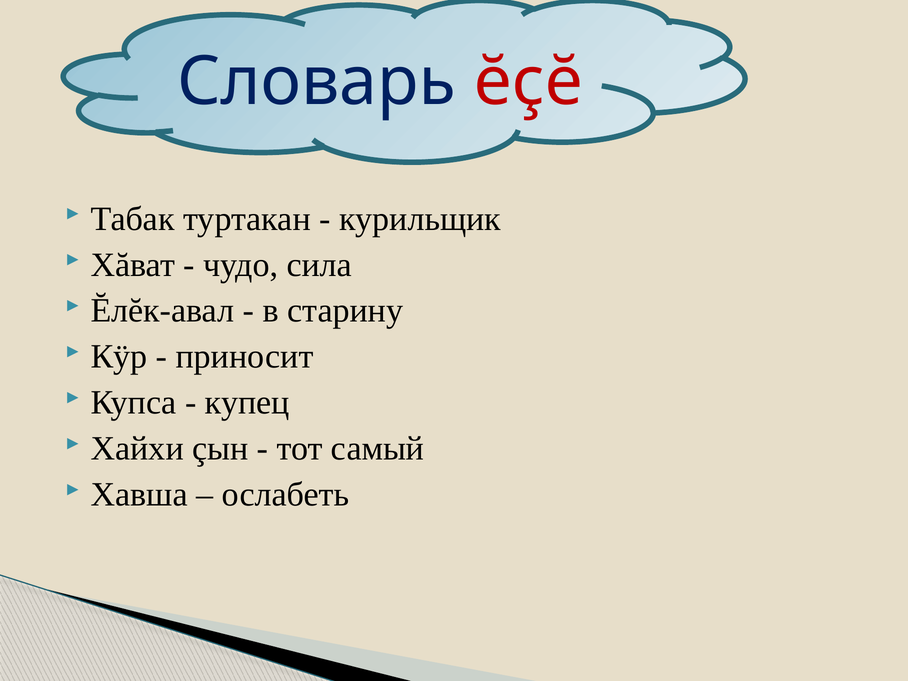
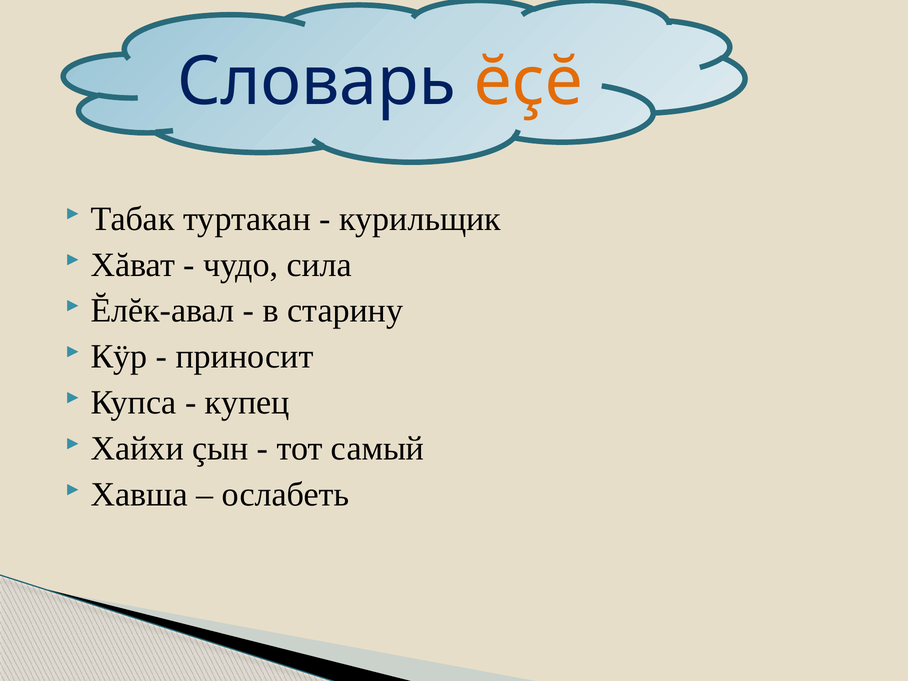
ĕçĕ colour: red -> orange
